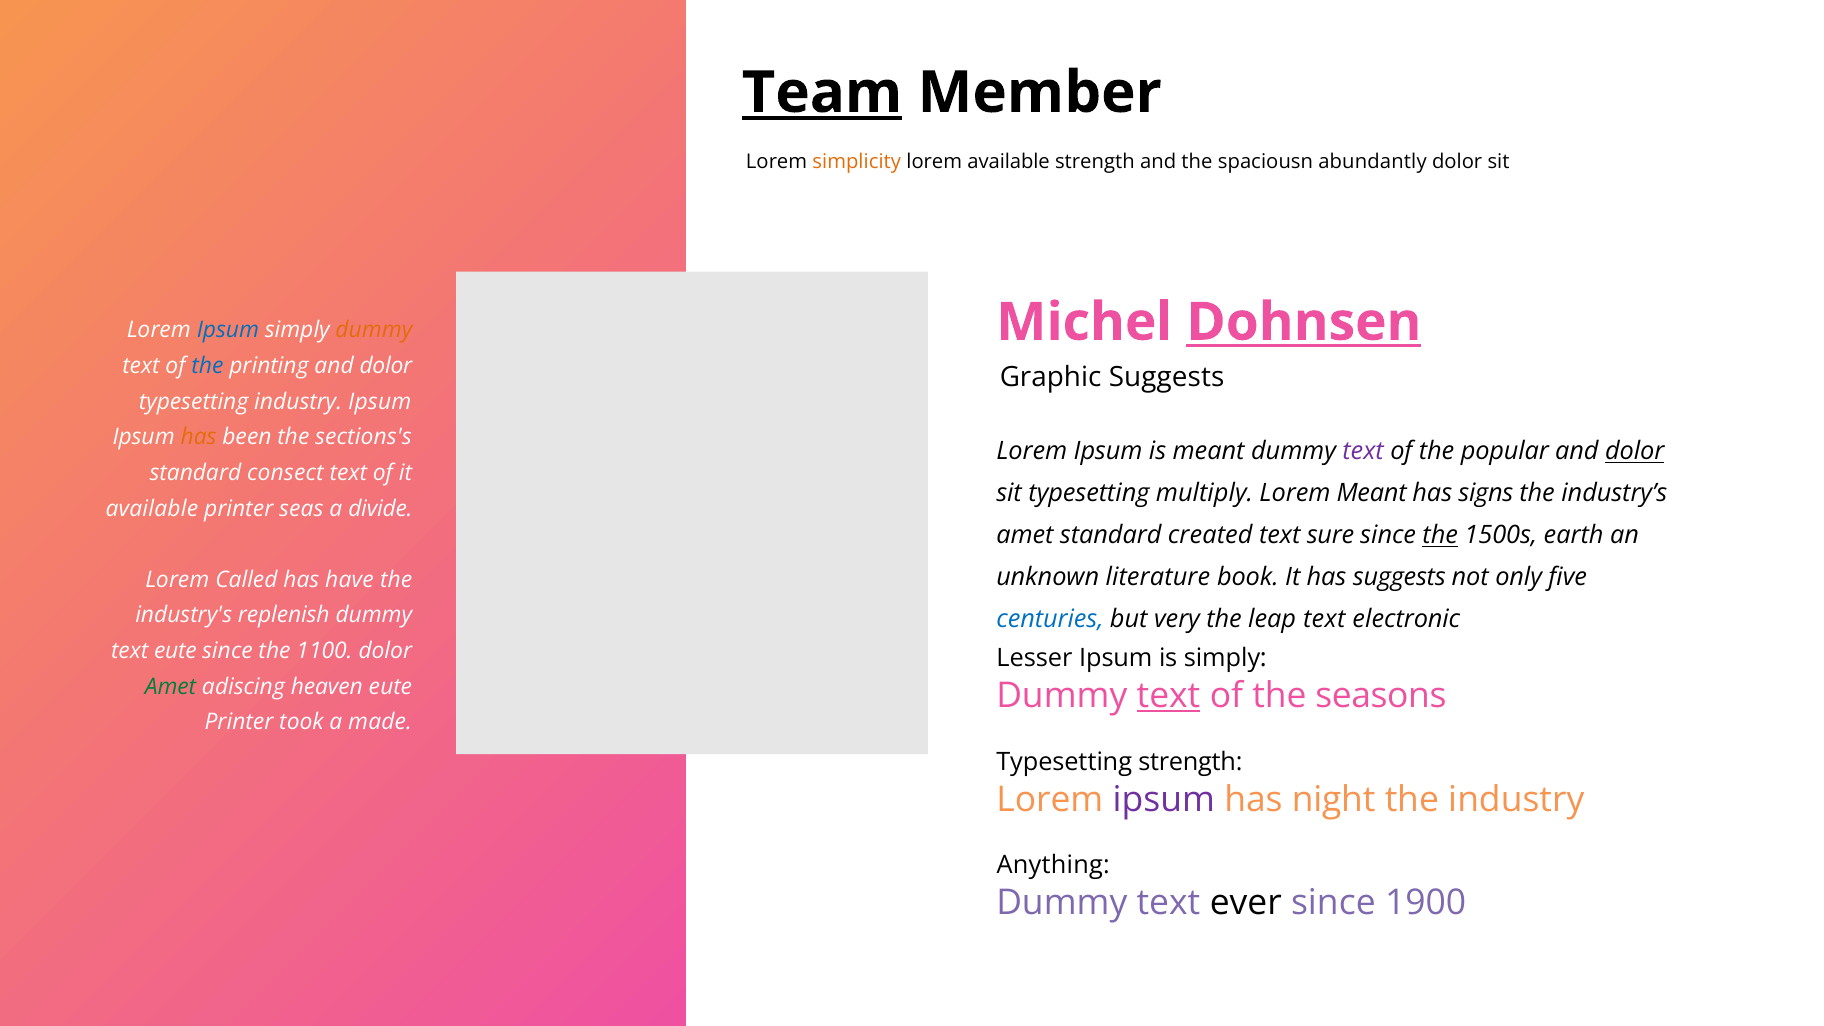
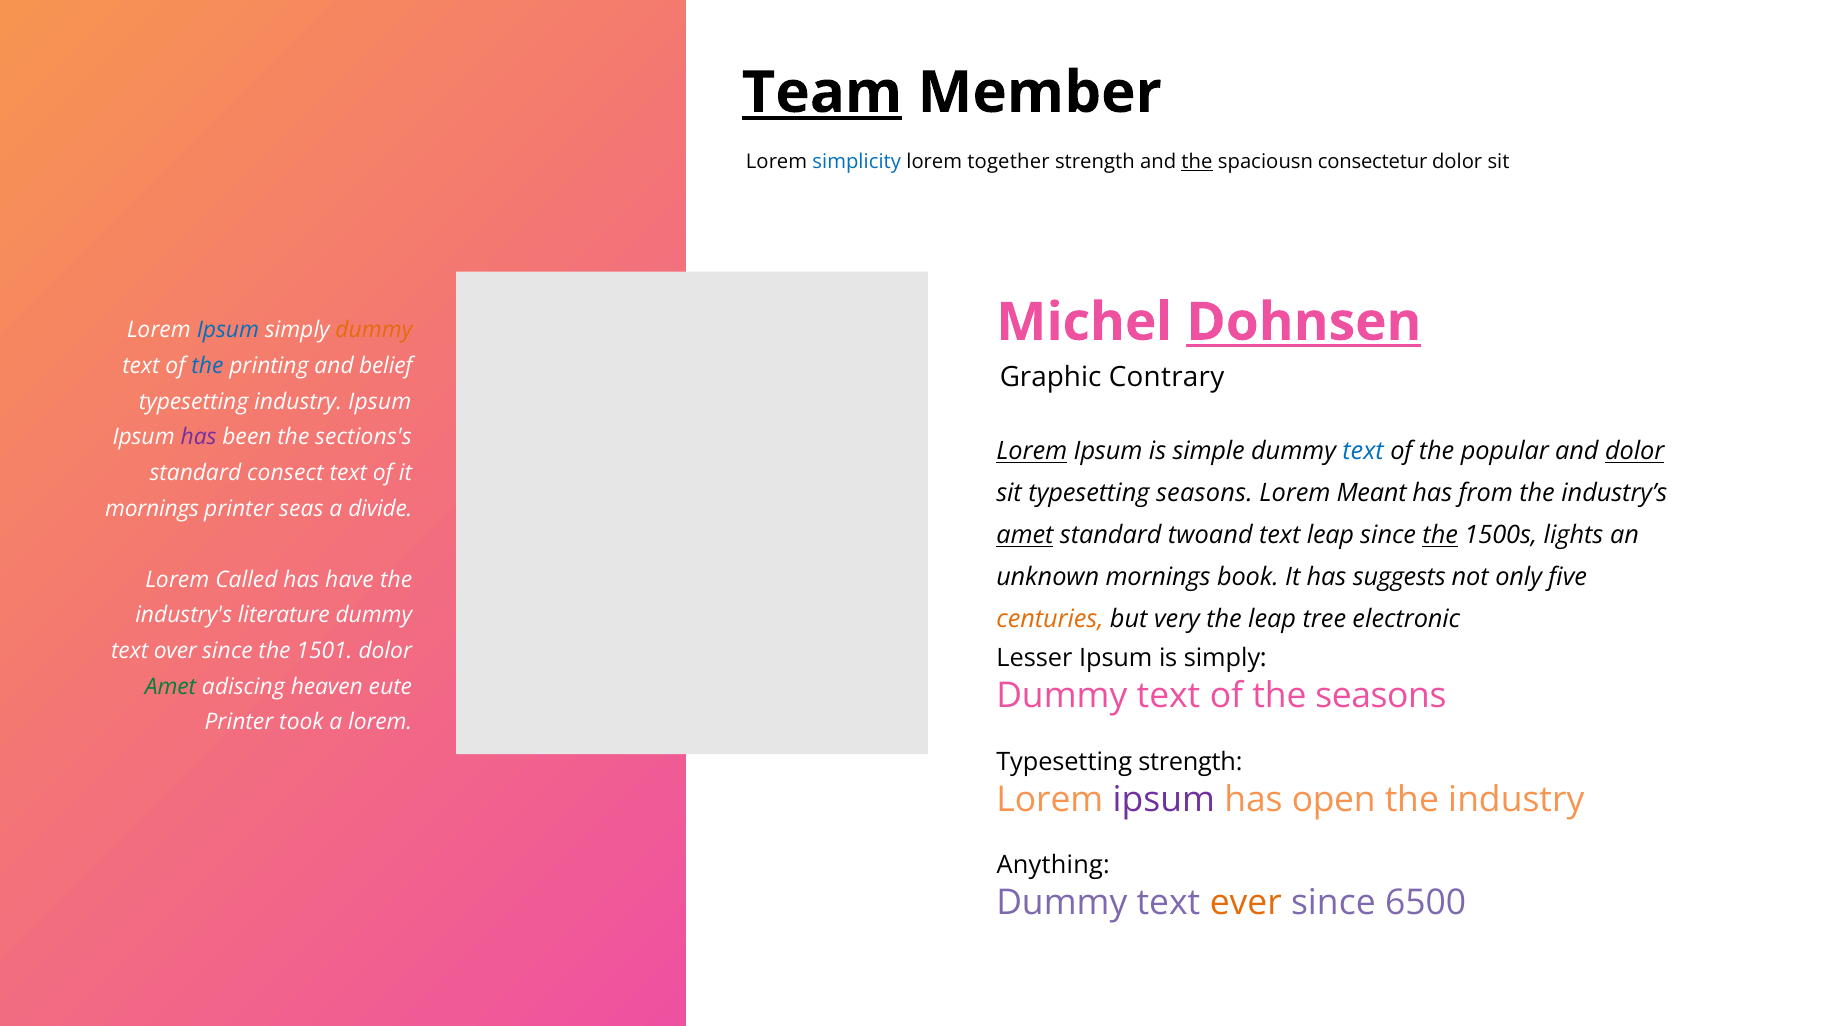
simplicity colour: orange -> blue
lorem available: available -> together
the at (1197, 162) underline: none -> present
abundantly: abundantly -> consectetur
printing and dolor: dolor -> belief
Graphic Suggests: Suggests -> Contrary
has at (199, 437) colour: orange -> purple
Lorem at (1032, 452) underline: none -> present
is meant: meant -> simple
text at (1363, 452) colour: purple -> blue
typesetting multiply: multiply -> seasons
signs: signs -> from
available at (152, 508): available -> mornings
amet at (1025, 536) underline: none -> present
created: created -> twoand
text sure: sure -> leap
earth: earth -> lights
unknown literature: literature -> mornings
replenish: replenish -> literature
centuries colour: blue -> orange
leap text: text -> tree
text eute: eute -> over
1100: 1100 -> 1501
text at (1169, 696) underline: present -> none
a made: made -> lorem
night: night -> open
ever colour: black -> orange
1900: 1900 -> 6500
